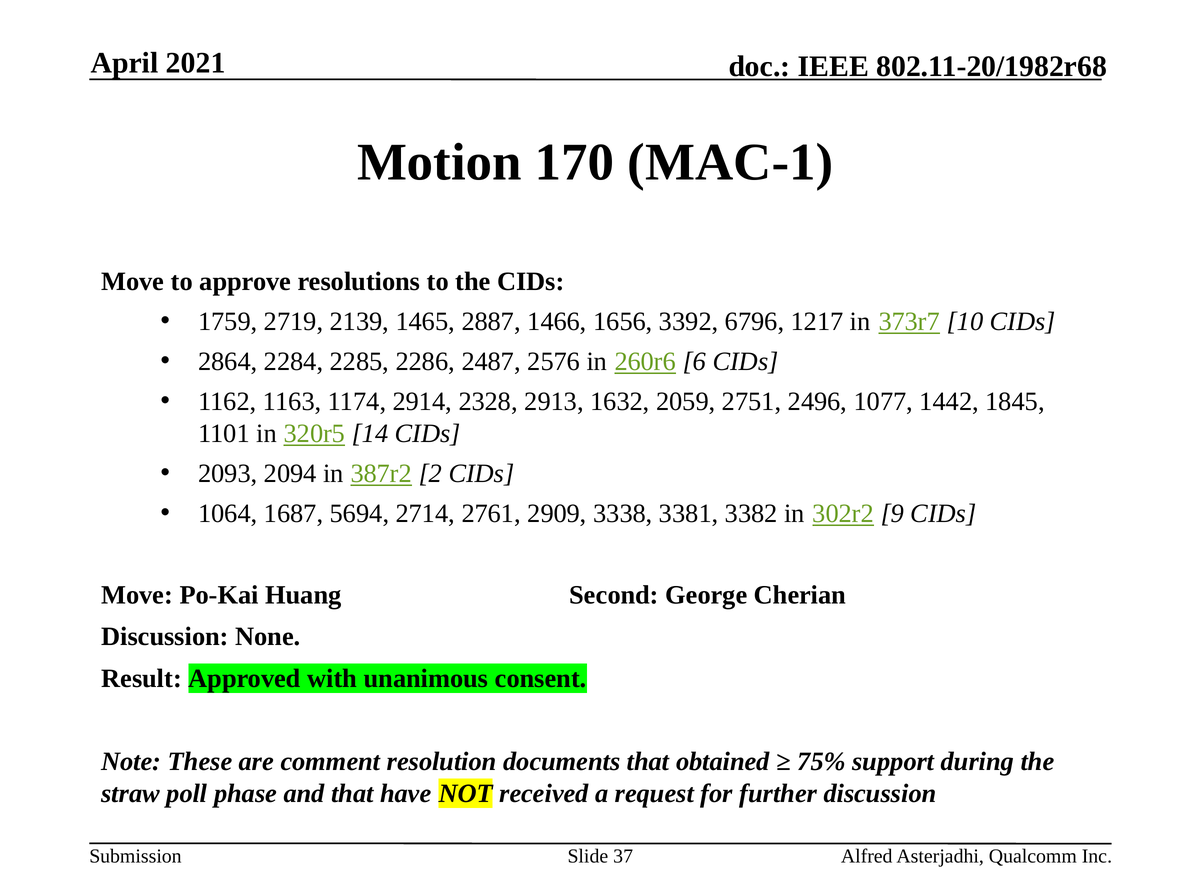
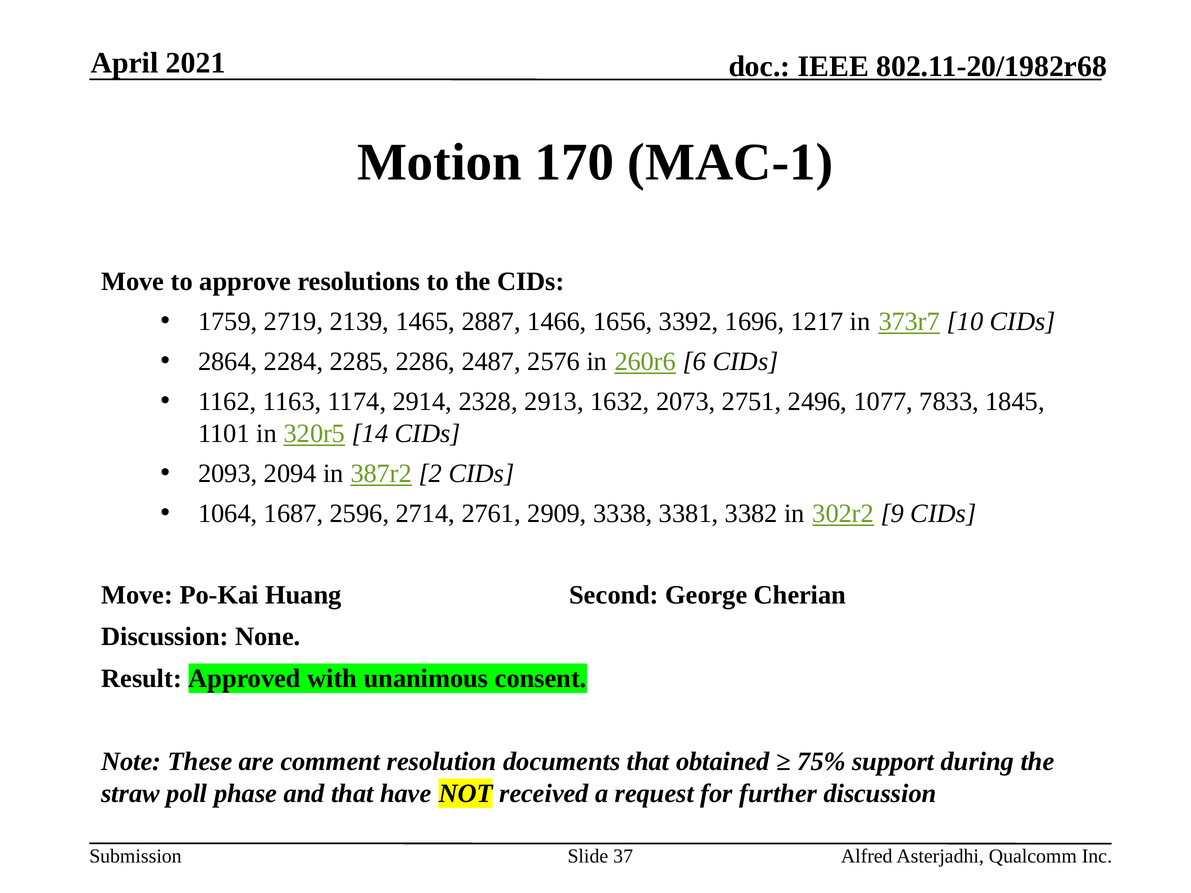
6796: 6796 -> 1696
2059: 2059 -> 2073
1442: 1442 -> 7833
5694: 5694 -> 2596
